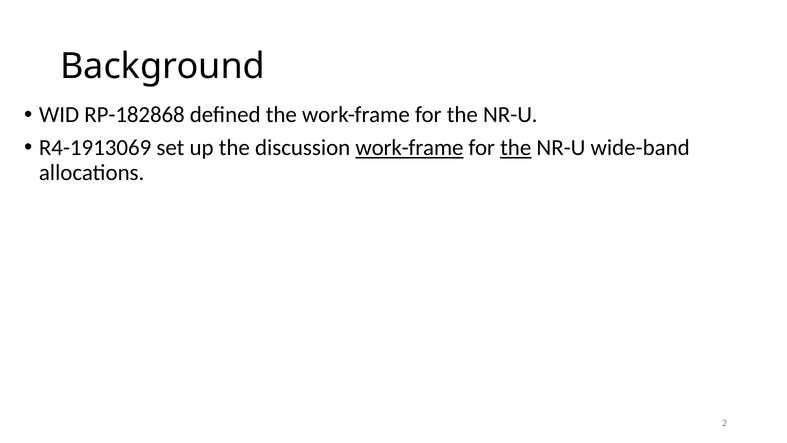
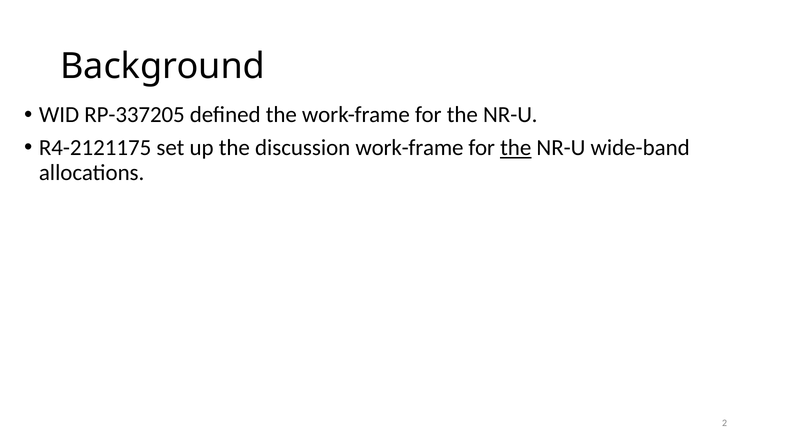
RP-182868: RP-182868 -> RP-337205
R4-1913069: R4-1913069 -> R4-2121175
work-frame at (409, 148) underline: present -> none
